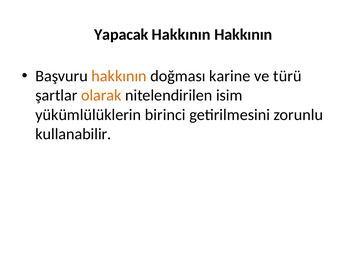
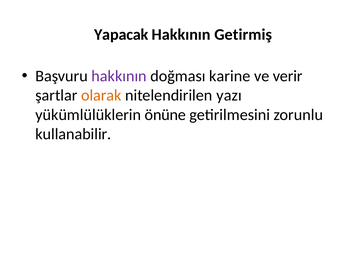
Hakkının Hakkının: Hakkının -> Getirmiş
hakkının at (119, 76) colour: orange -> purple
türü: türü -> verir
isim: isim -> yazı
birinci: birinci -> önüne
